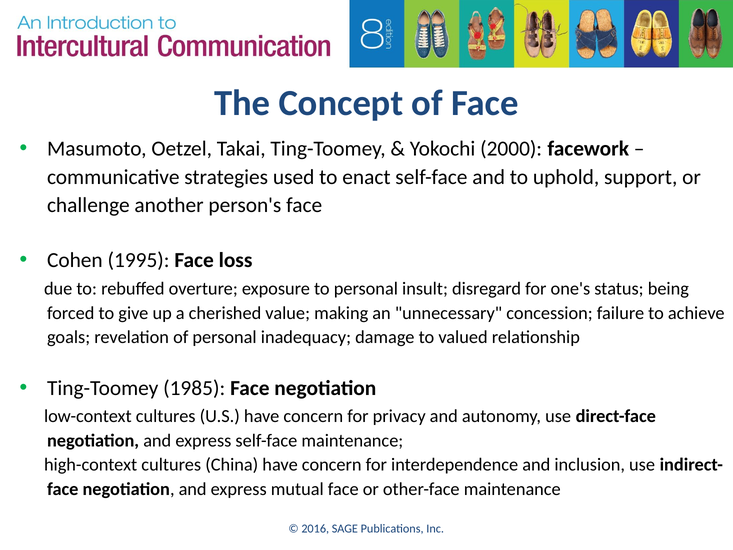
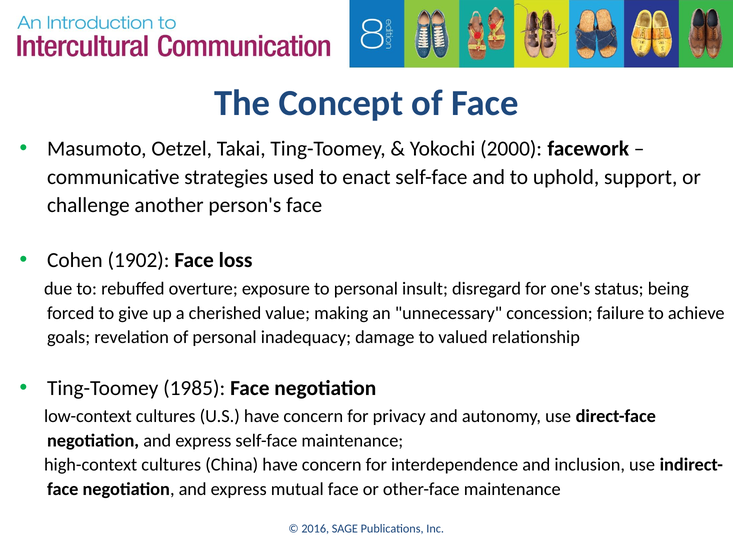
1995: 1995 -> 1902
